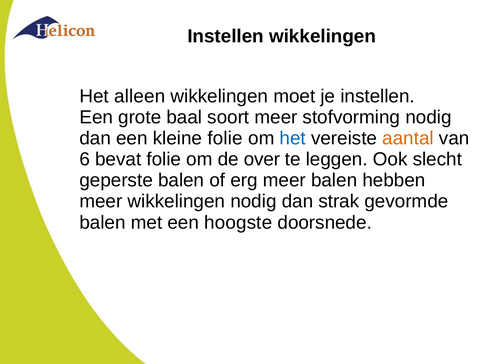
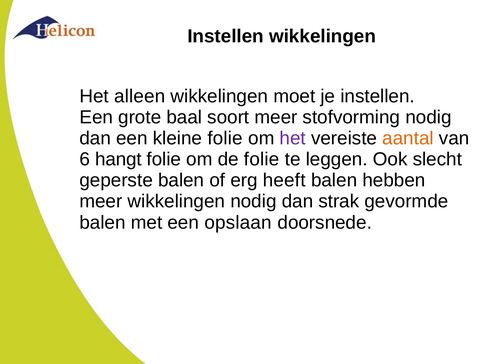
het at (293, 138) colour: blue -> purple
bevat: bevat -> hangt
de over: over -> folie
erg meer: meer -> heeft
hoogste: hoogste -> opslaan
